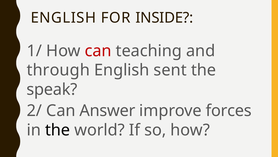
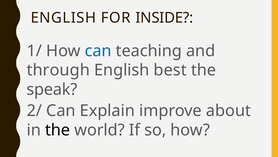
can at (98, 51) colour: red -> blue
sent: sent -> best
Answer: Answer -> Explain
forces: forces -> about
